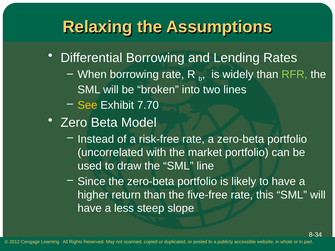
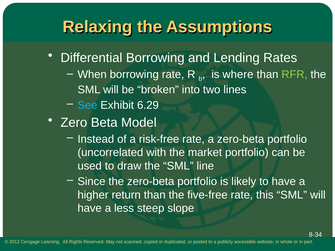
widely: widely -> where
See colour: yellow -> light blue
7.70: 7.70 -> 6.29
